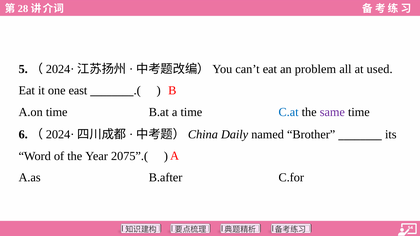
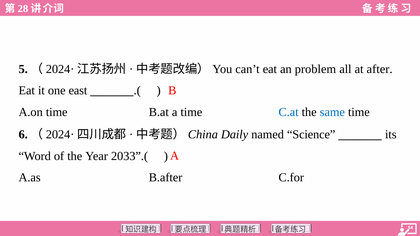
used: used -> after
same colour: purple -> blue
Brother: Brother -> Science
2075”.(: 2075”.( -> 2033”.(
